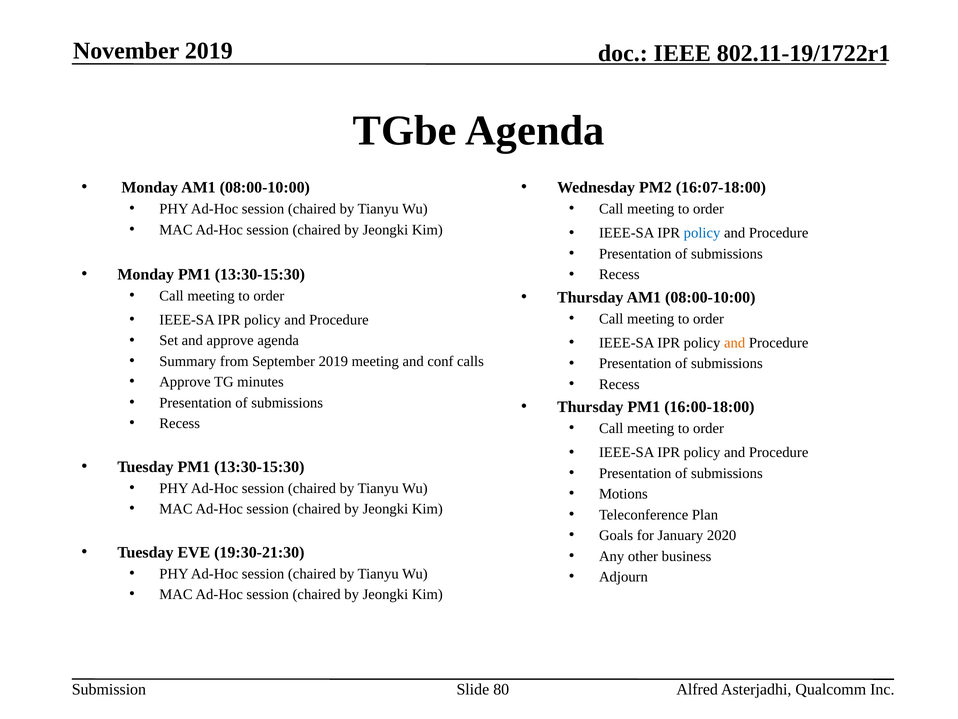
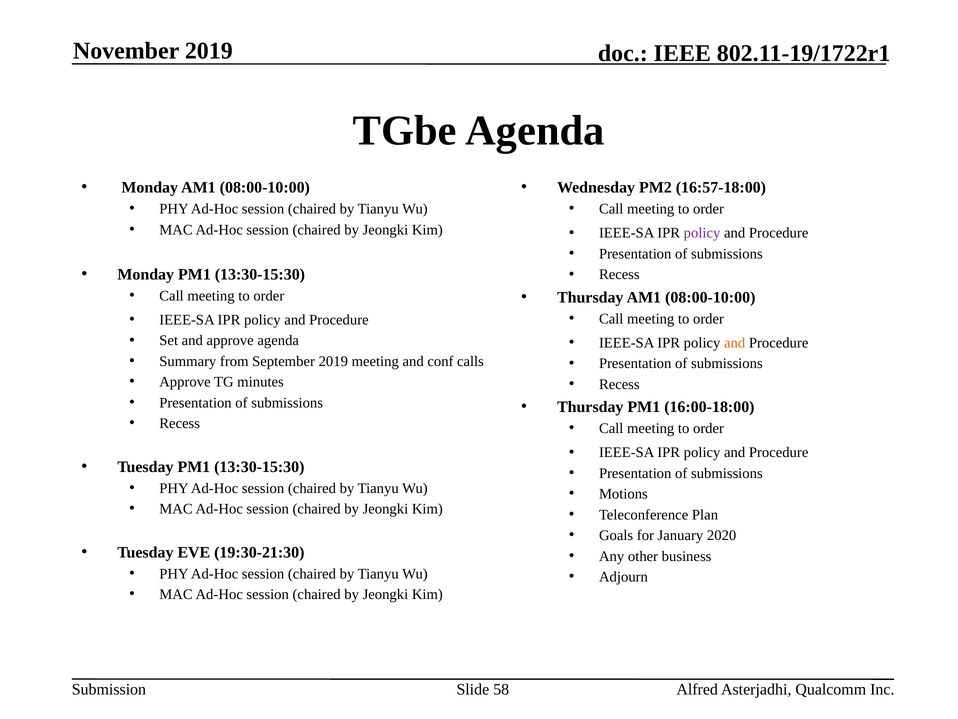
16:07-18:00: 16:07-18:00 -> 16:57-18:00
policy at (702, 233) colour: blue -> purple
80: 80 -> 58
